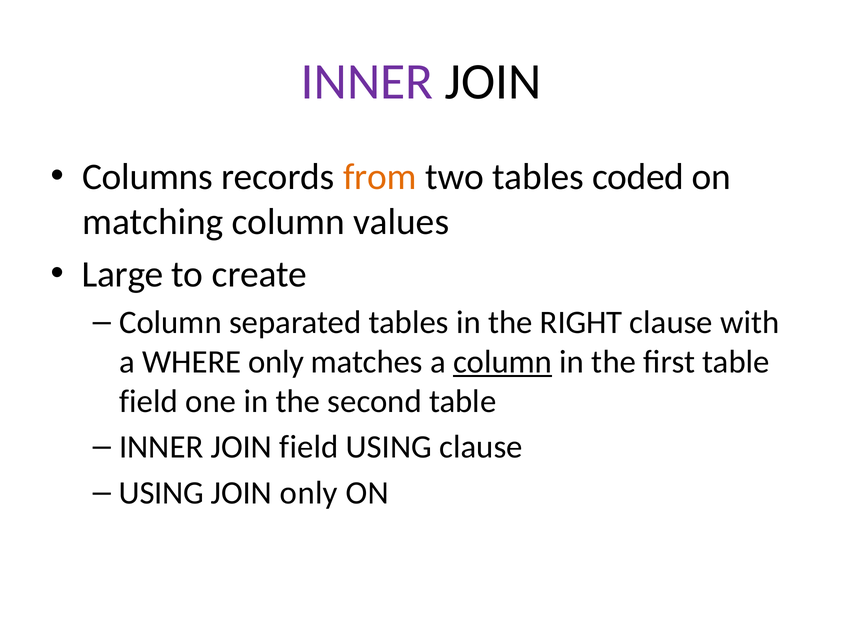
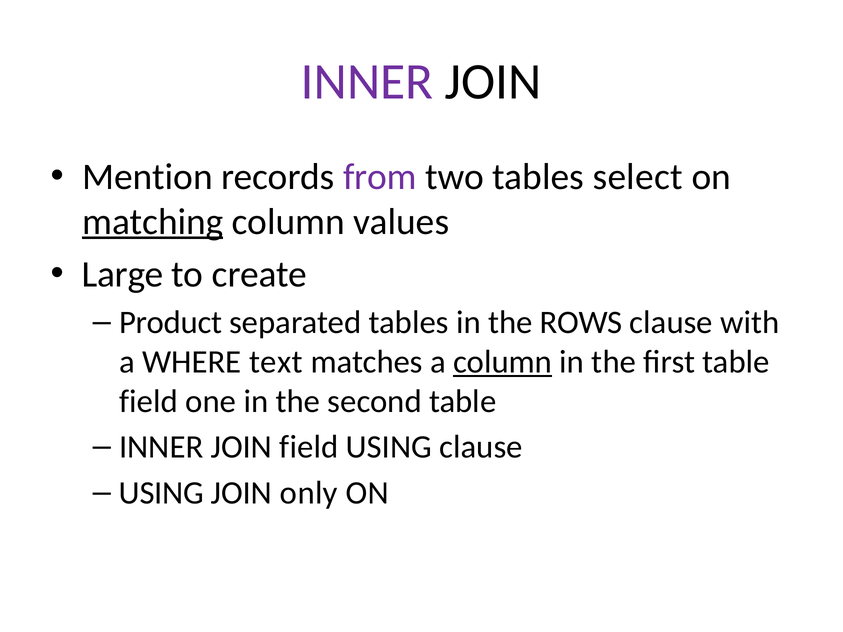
Columns: Columns -> Mention
from colour: orange -> purple
coded: coded -> select
matching underline: none -> present
Column at (170, 323): Column -> Product
RIGHT: RIGHT -> ROWS
WHERE only: only -> text
